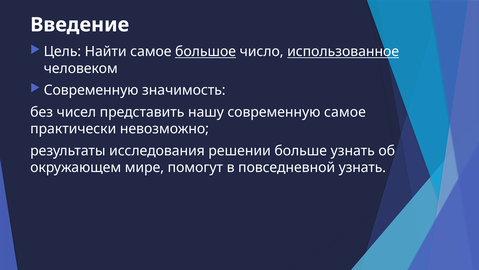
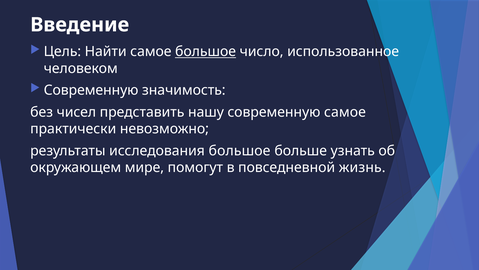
использованное underline: present -> none
исследования решении: решении -> большое
повседневной узнать: узнать -> жизнь
